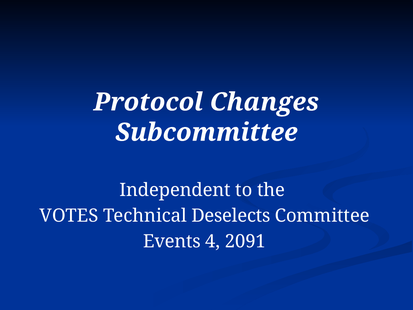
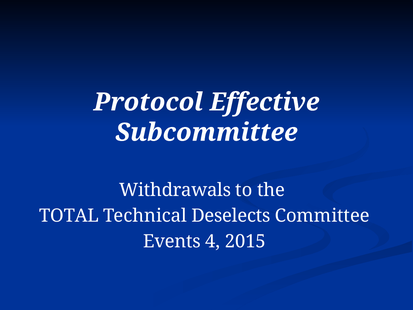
Changes: Changes -> Effective
Independent: Independent -> Withdrawals
VOTES: VOTES -> TOTAL
2091: 2091 -> 2015
